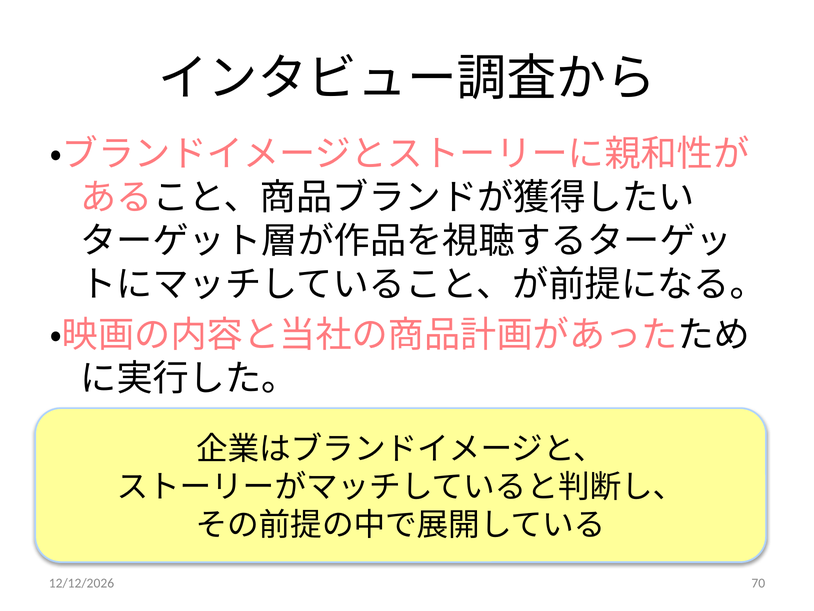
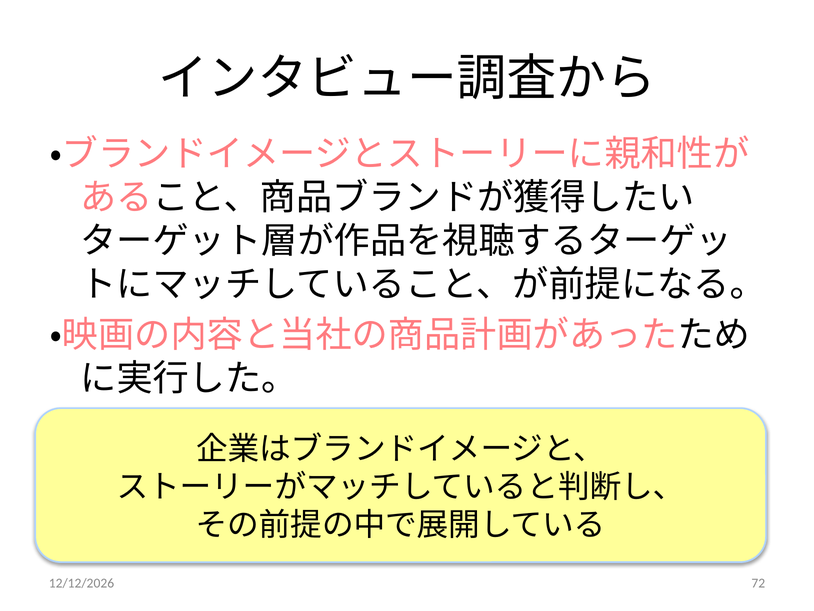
70: 70 -> 72
